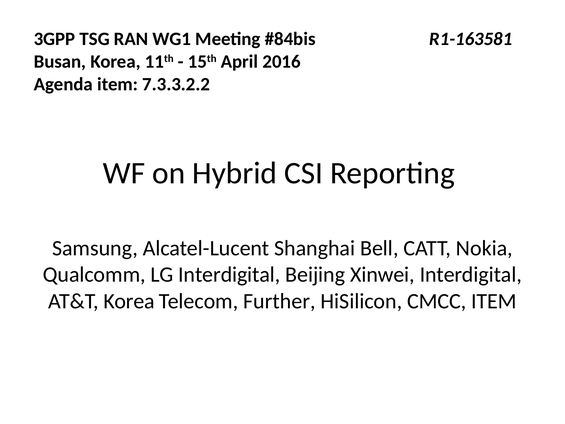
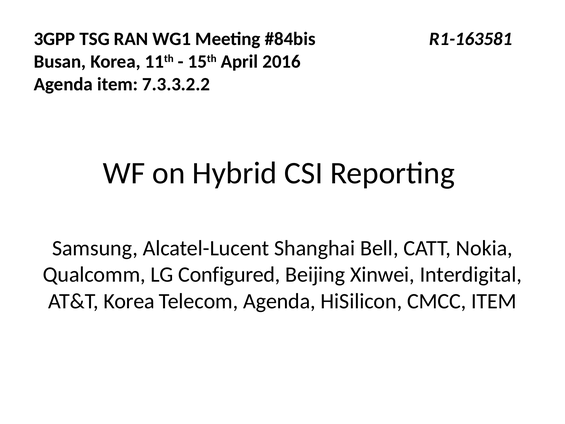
LG Interdigital: Interdigital -> Configured
Telecom Further: Further -> Agenda
